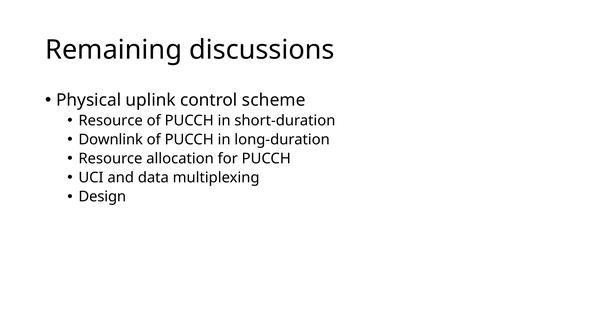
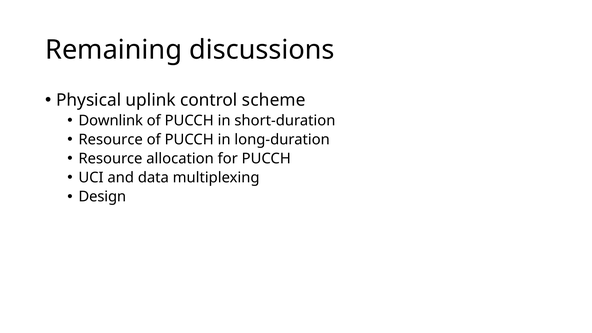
Resource at (111, 120): Resource -> Downlink
Downlink at (111, 140): Downlink -> Resource
